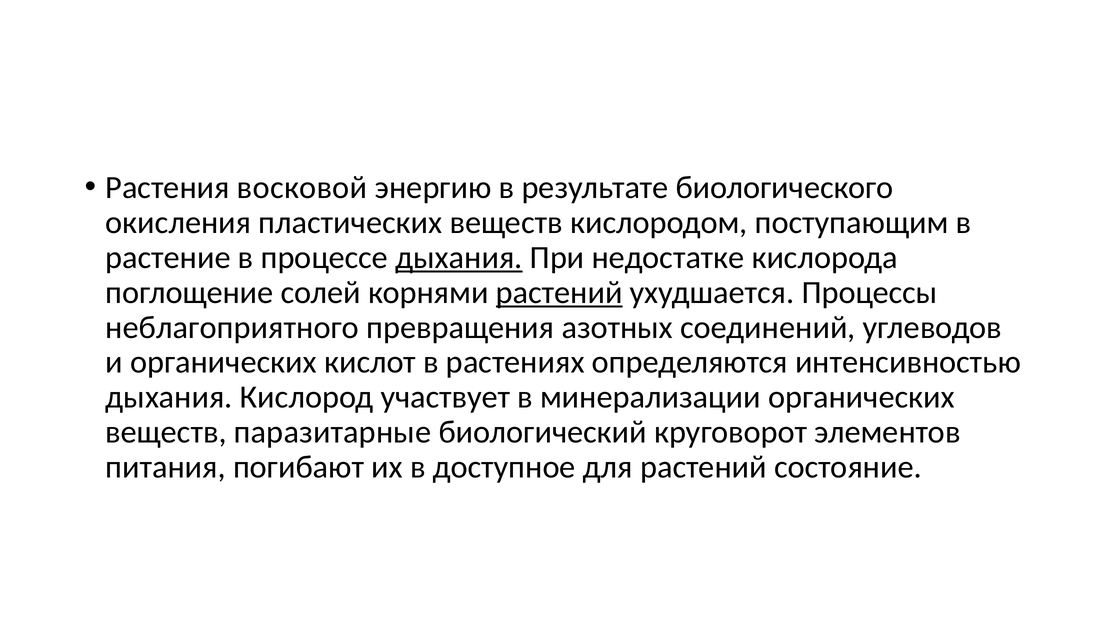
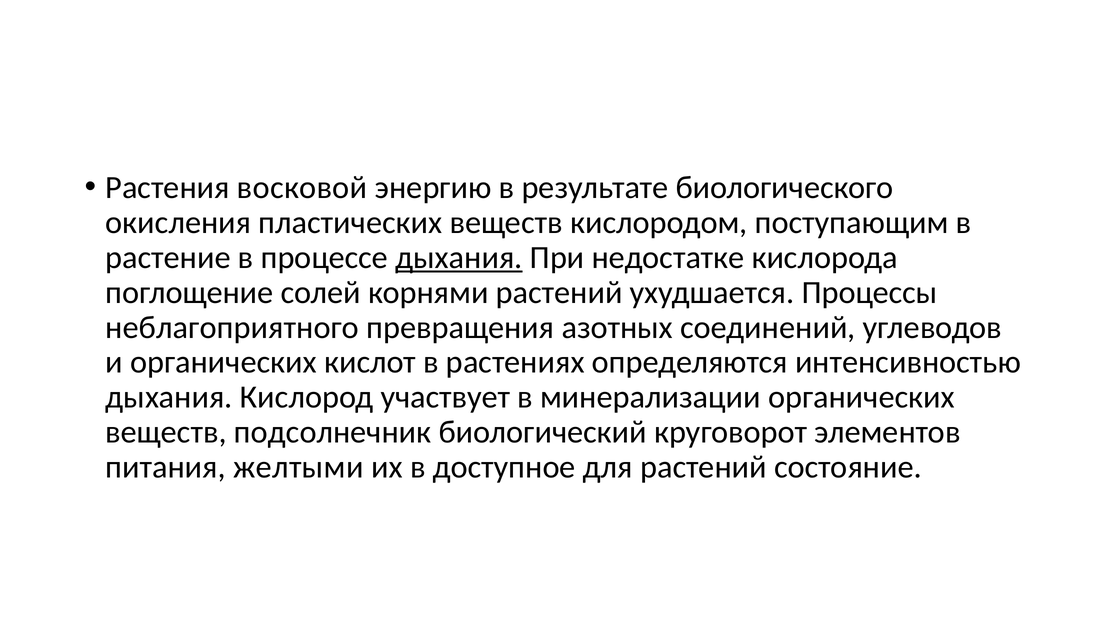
растений at (559, 293) underline: present -> none
паразитарные: паразитарные -> подсолнечник
погибают: погибают -> желтыми
